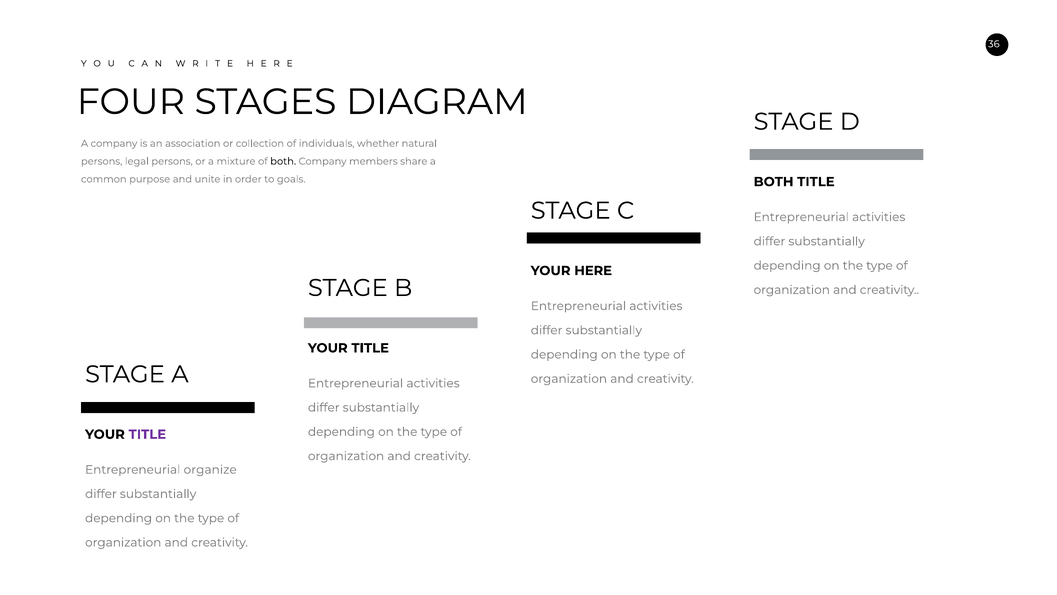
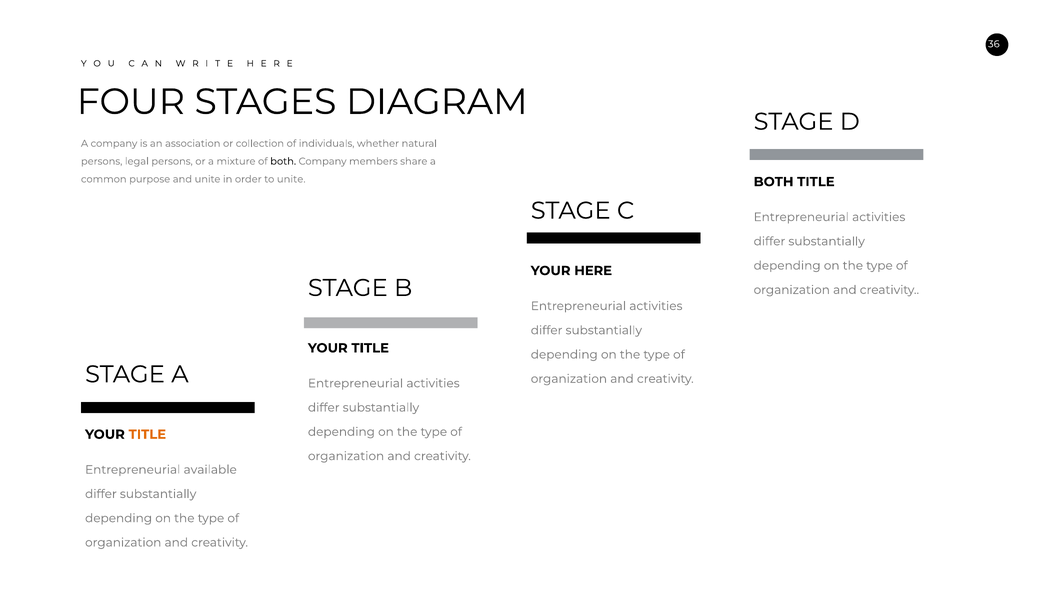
to goals: goals -> unite
TITLE at (147, 434) colour: purple -> orange
organize: organize -> available
